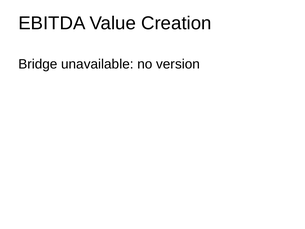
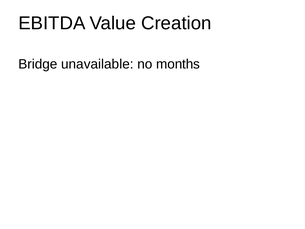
version: version -> months
